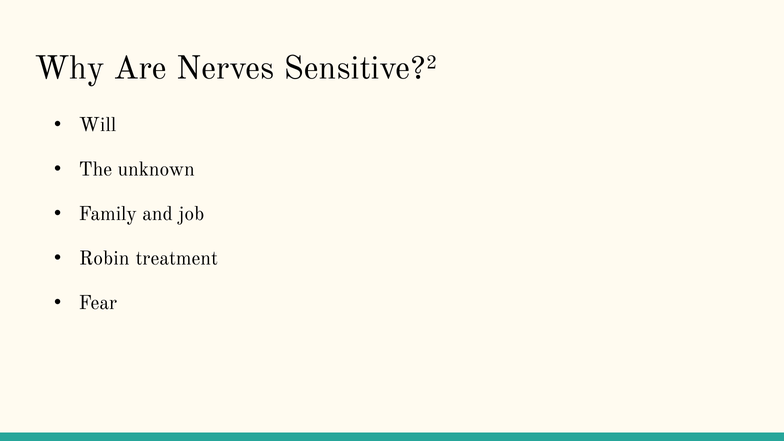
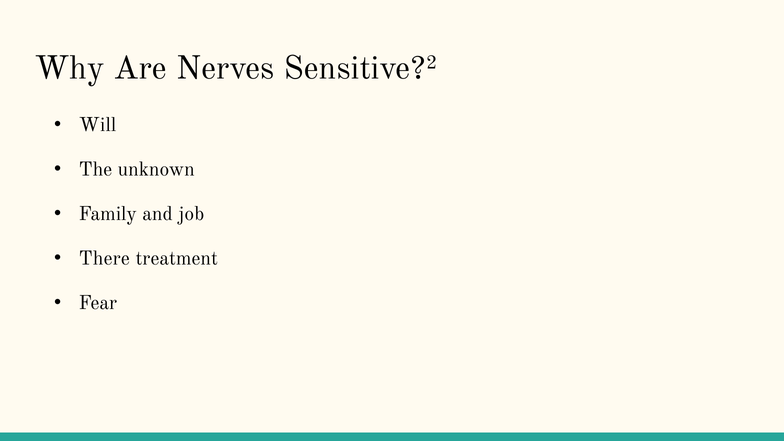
Robin: Robin -> There
